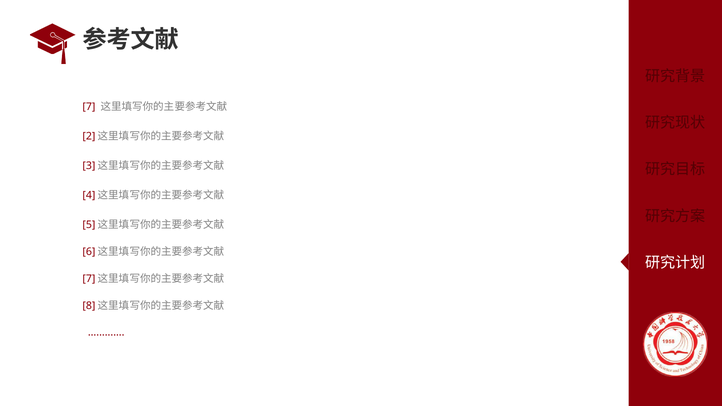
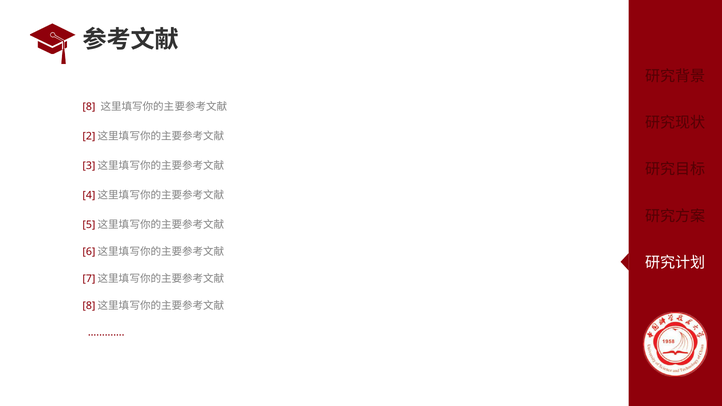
7: 7 -> 8
